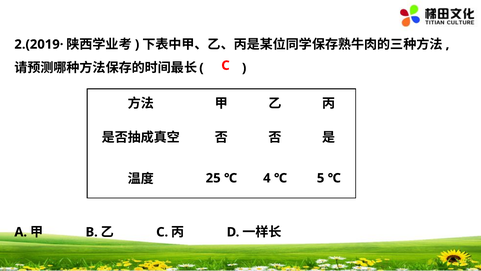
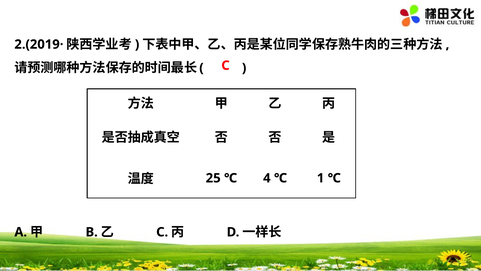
5: 5 -> 1
